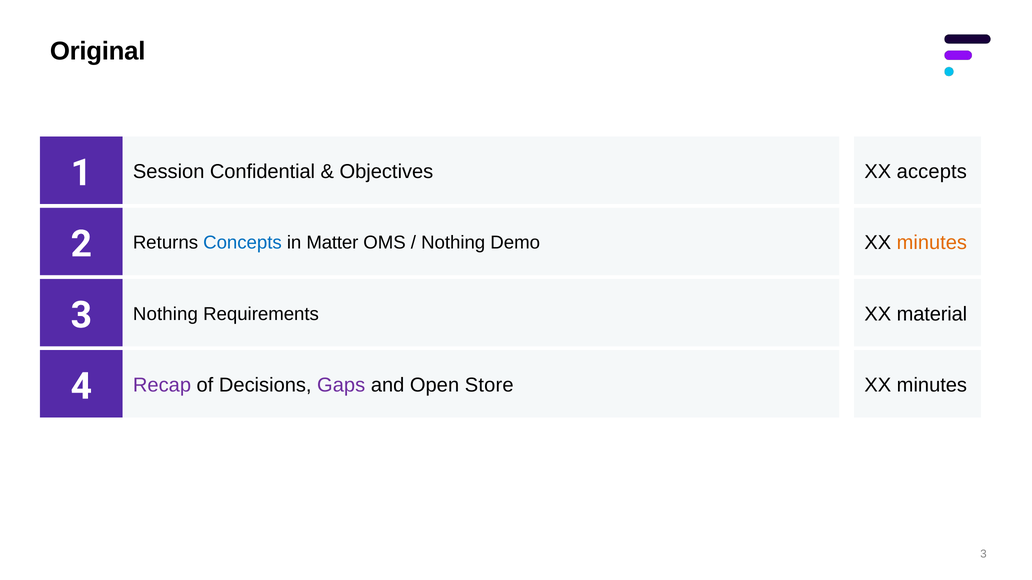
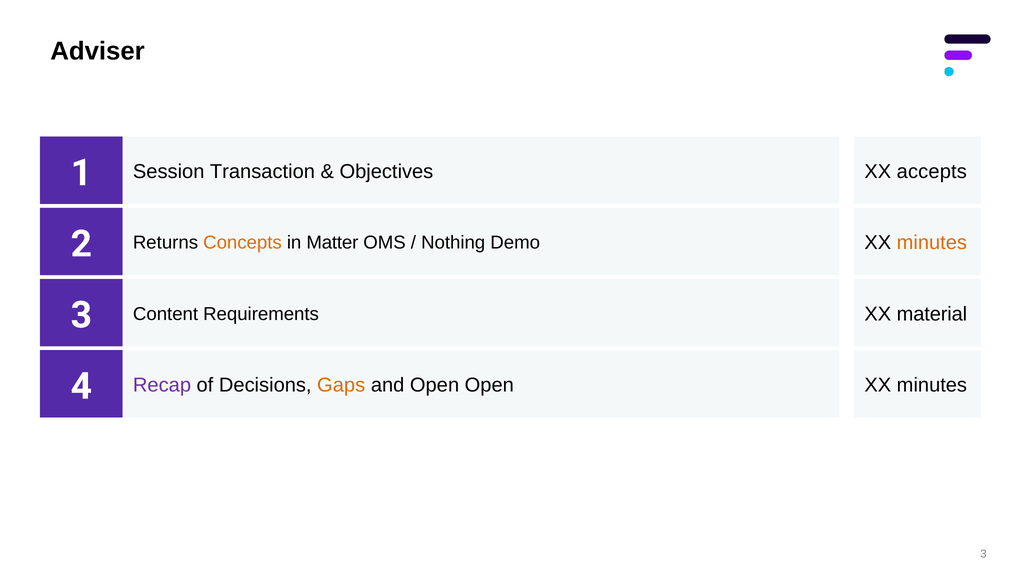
Original: Original -> Adviser
Confidential: Confidential -> Transaction
Concepts colour: blue -> orange
Nothing at (165, 314): Nothing -> Content
Gaps colour: purple -> orange
Open Store: Store -> Open
